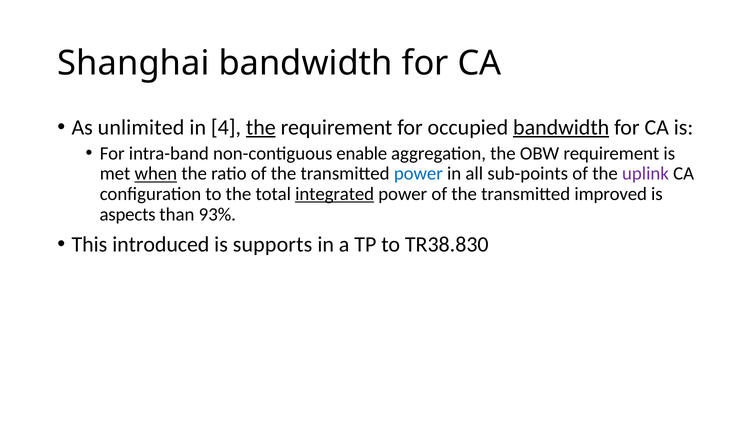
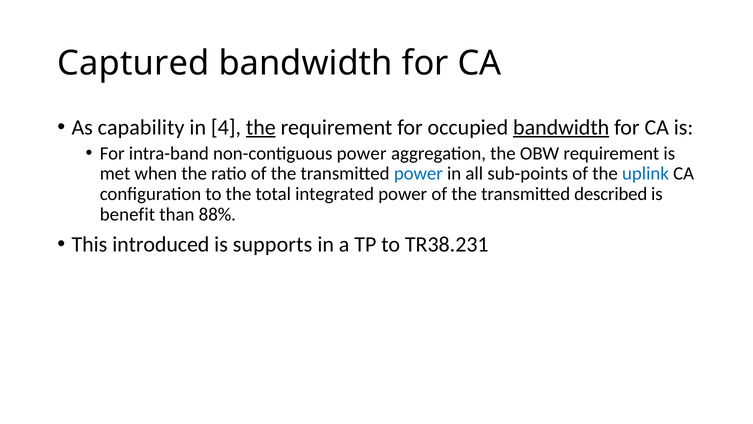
Shanghai: Shanghai -> Captured
unlimited: unlimited -> capability
non-contiguous enable: enable -> power
when underline: present -> none
uplink colour: purple -> blue
integrated underline: present -> none
improved: improved -> described
aspects: aspects -> benefit
93%: 93% -> 88%
TR38.830: TR38.830 -> TR38.231
